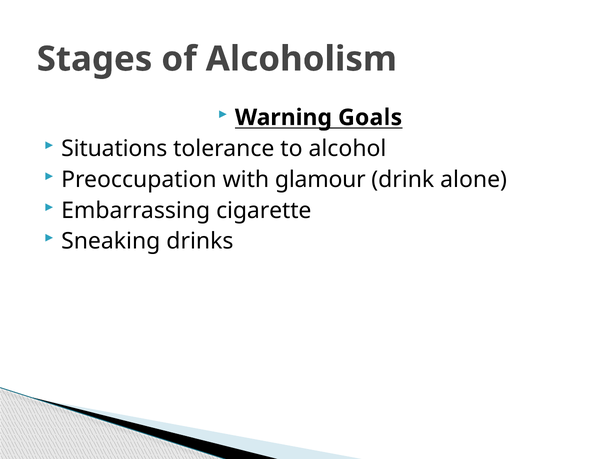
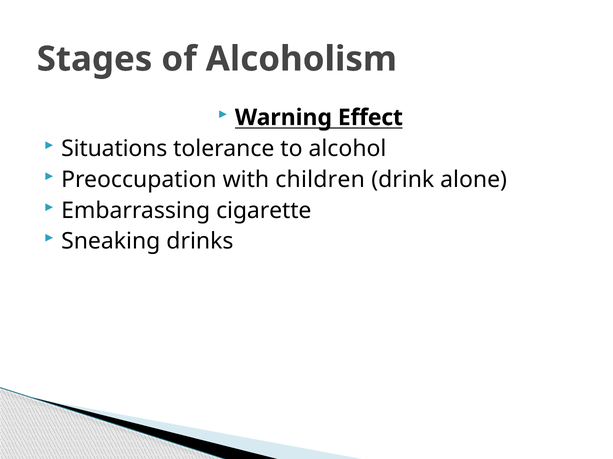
Goals: Goals -> Effect
glamour: glamour -> children
